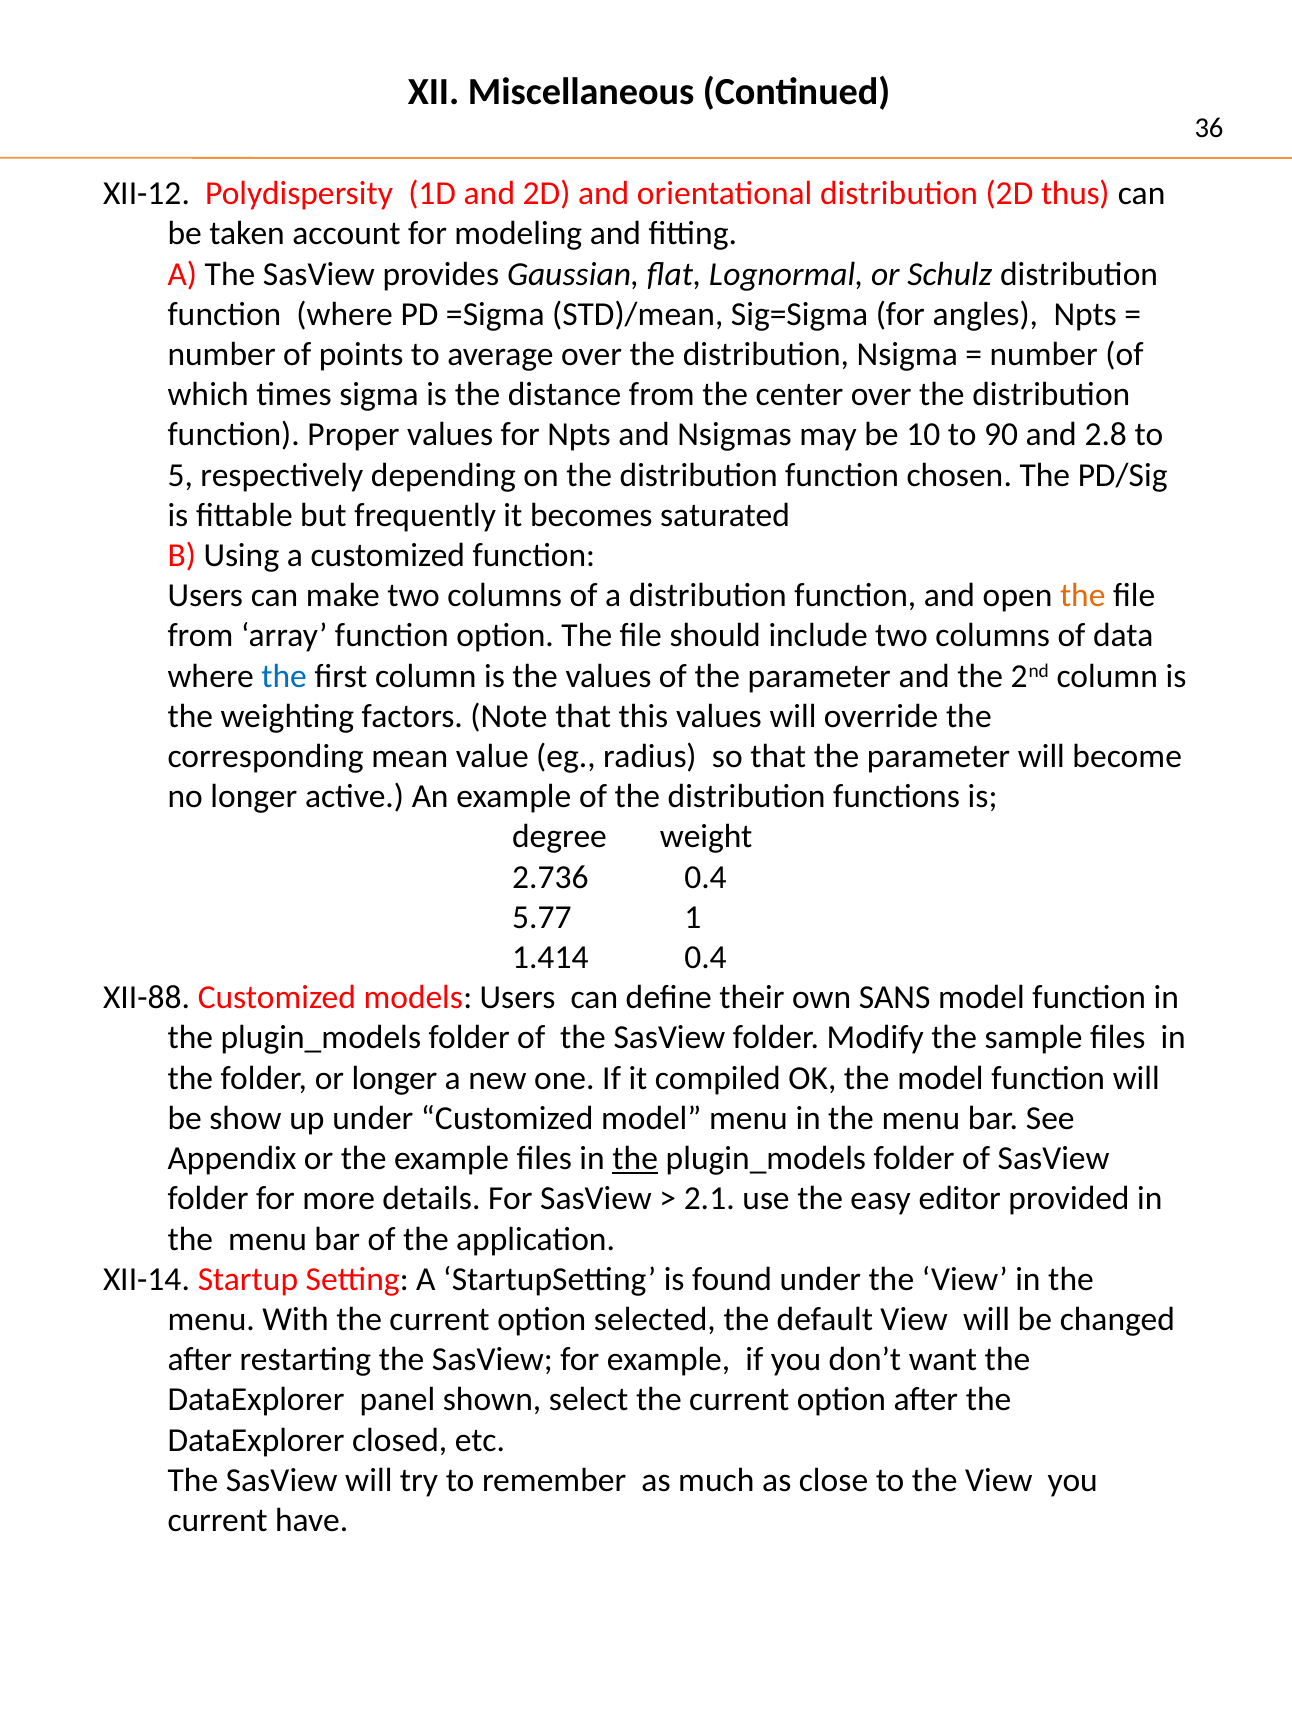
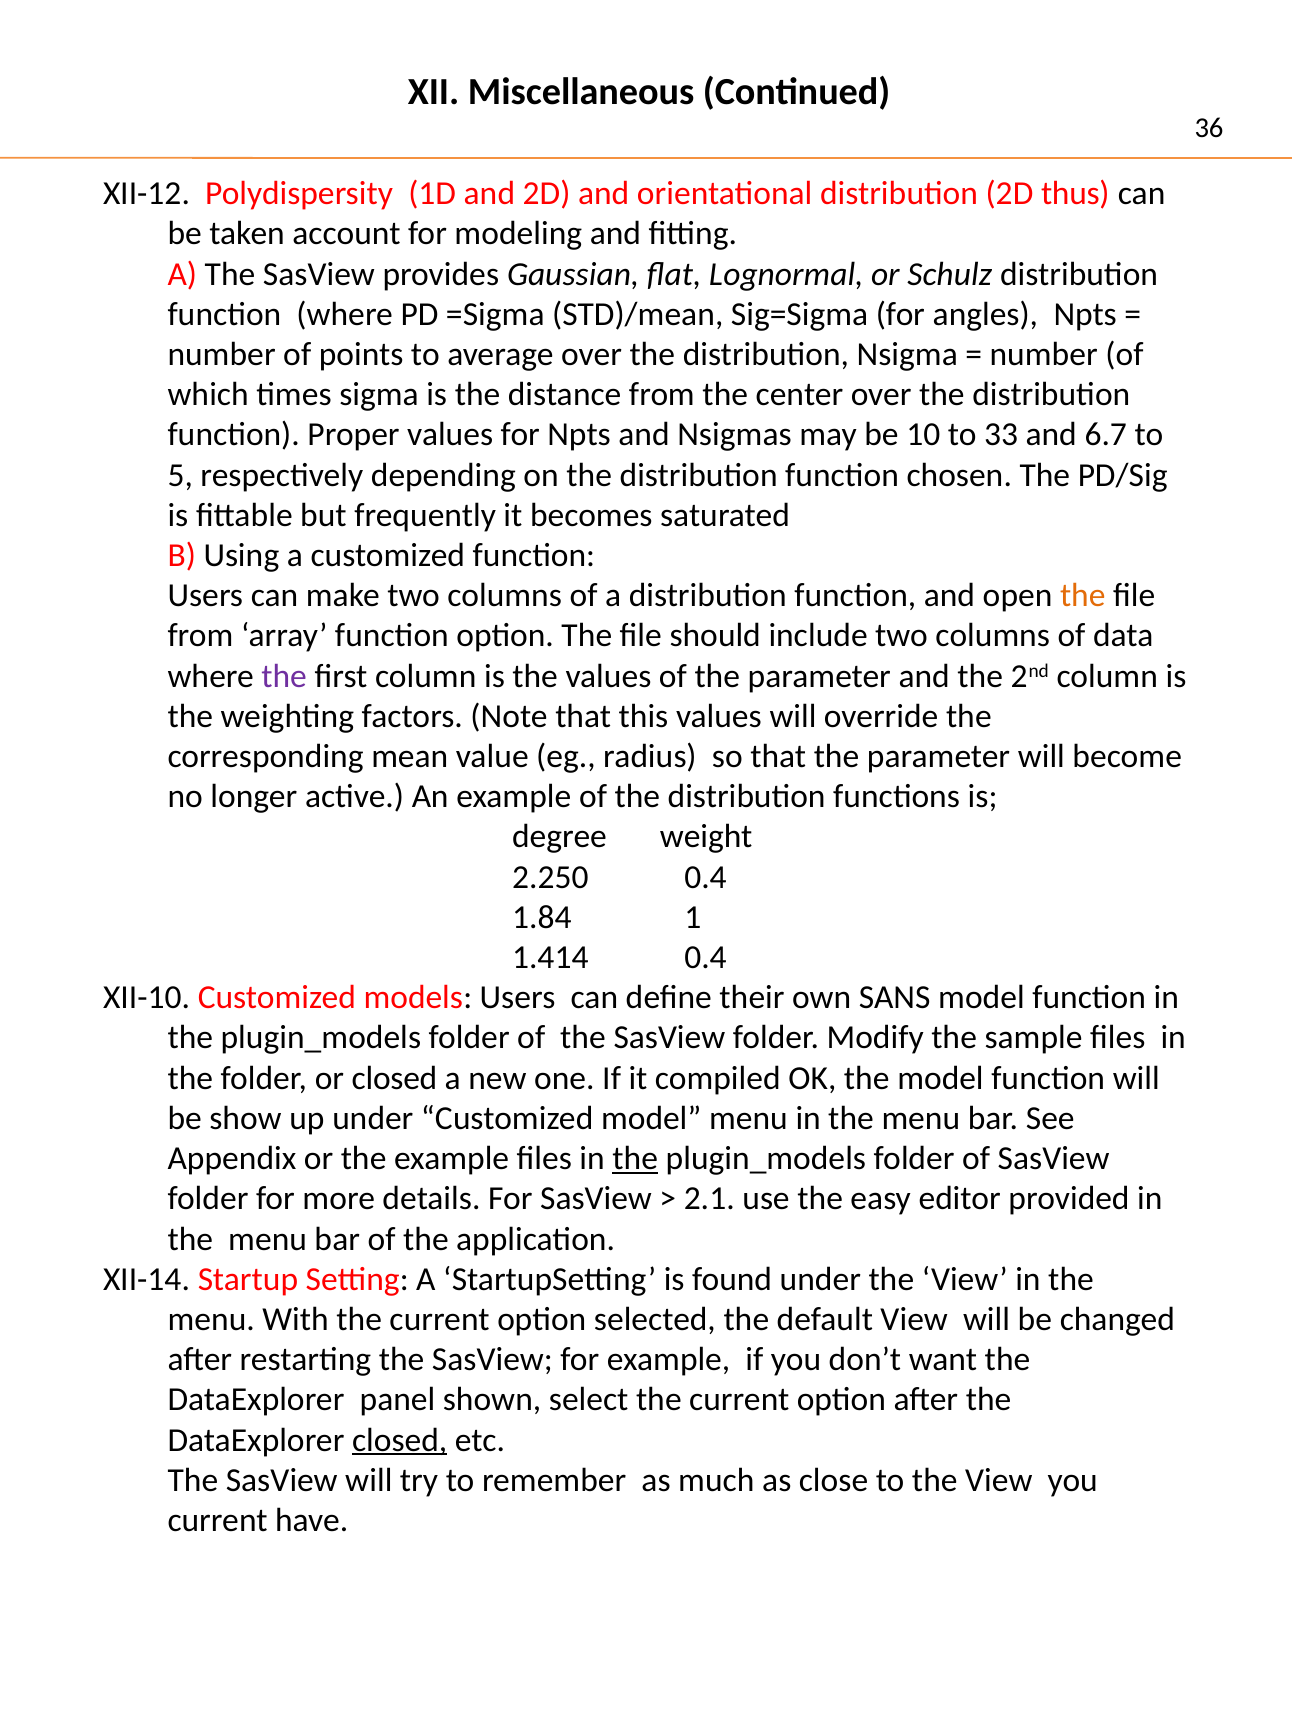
90: 90 -> 33
2.8: 2.8 -> 6.7
the at (284, 676) colour: blue -> purple
2.736: 2.736 -> 2.250
5.77: 5.77 -> 1.84
XII-88: XII-88 -> XII-10
or longer: longer -> closed
closed at (400, 1441) underline: none -> present
